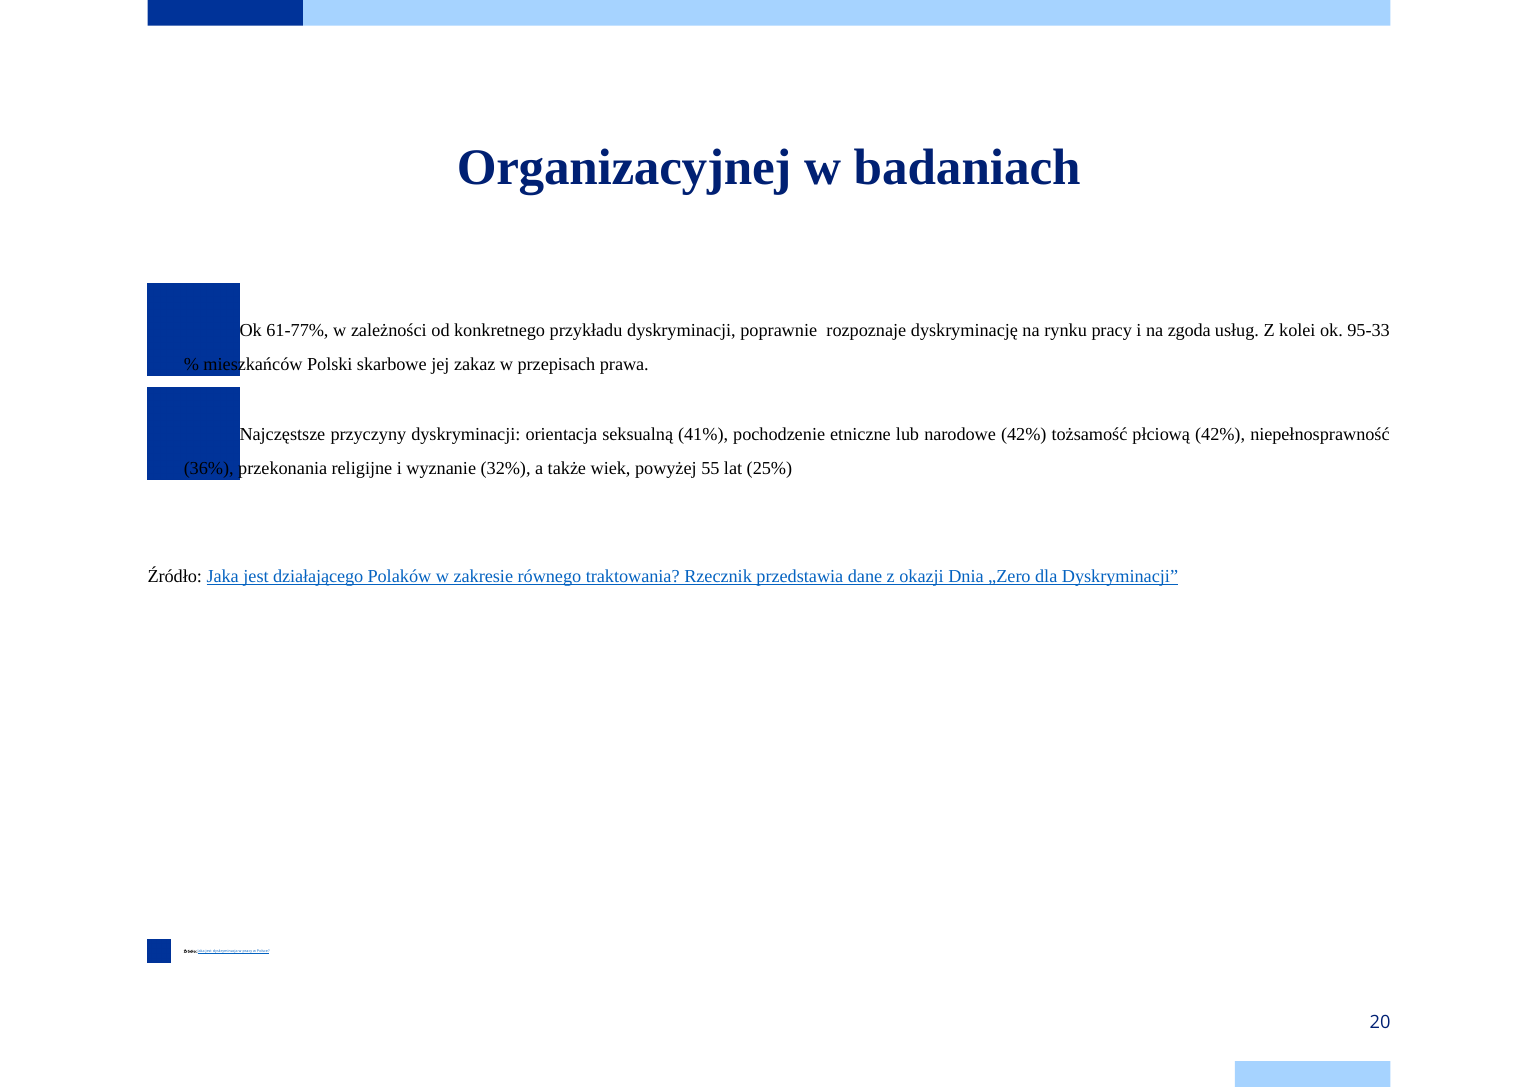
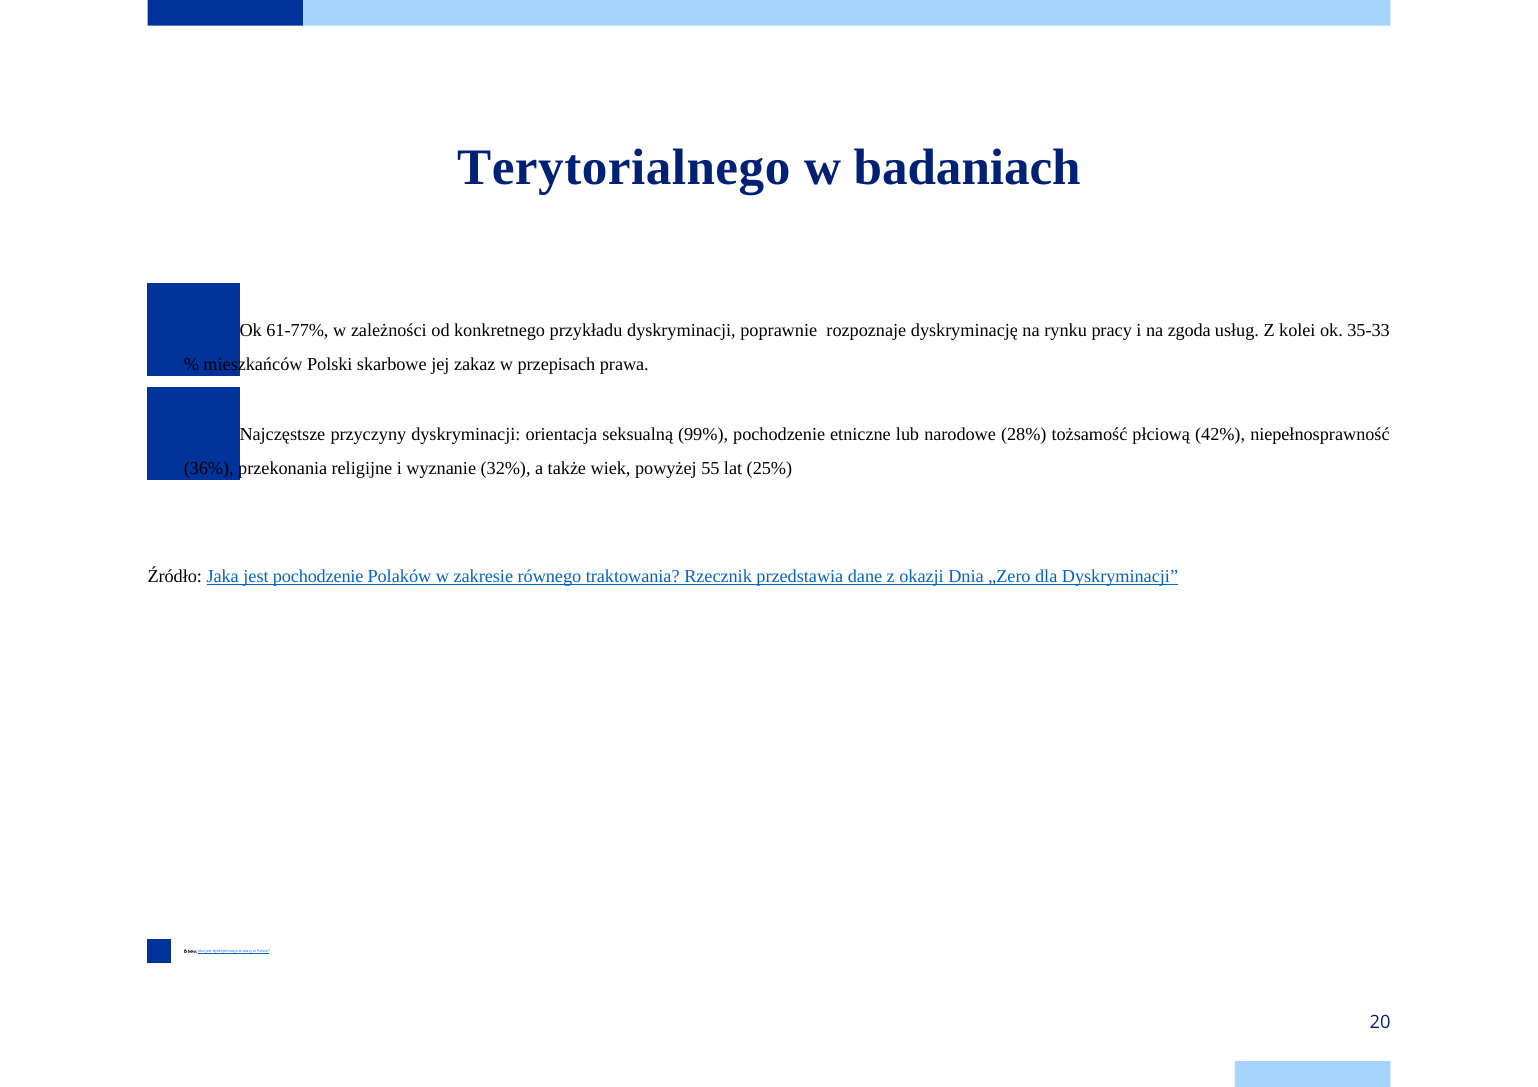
Organizacyjnej: Organizacyjnej -> Terytorialnego
95-33: 95-33 -> 35-33
41%: 41% -> 99%
narodowe 42%: 42% -> 28%
jest działającego: działającego -> pochodzenie
